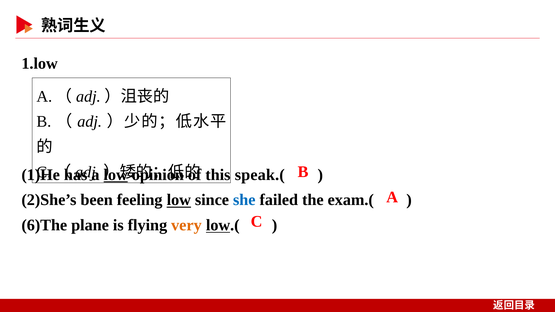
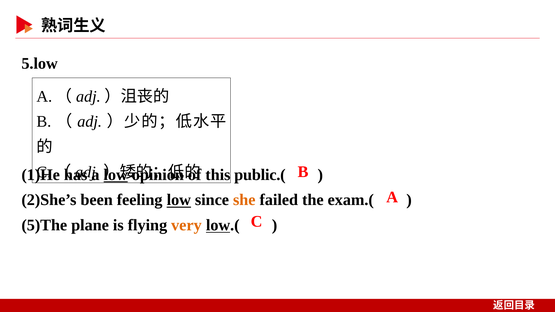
1.low: 1.low -> 5.low
speak.(: speak.( -> public.(
she colour: blue -> orange
6)The: 6)The -> 5)The
